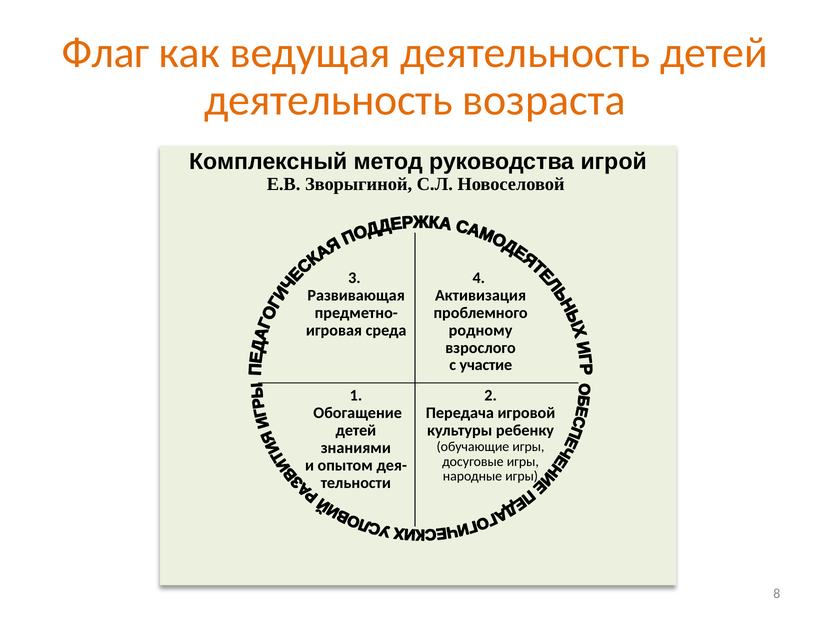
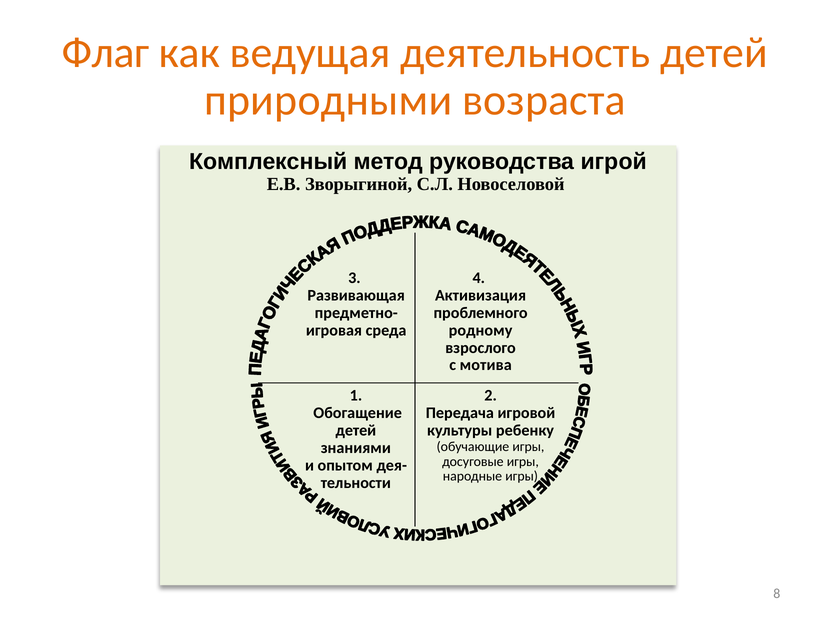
деятельность at (328, 100): деятельность -> природными
участие: участие -> мотива
